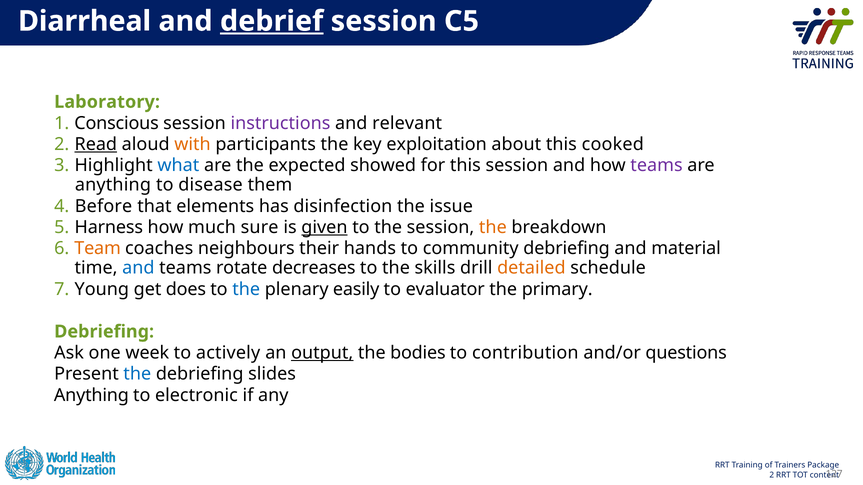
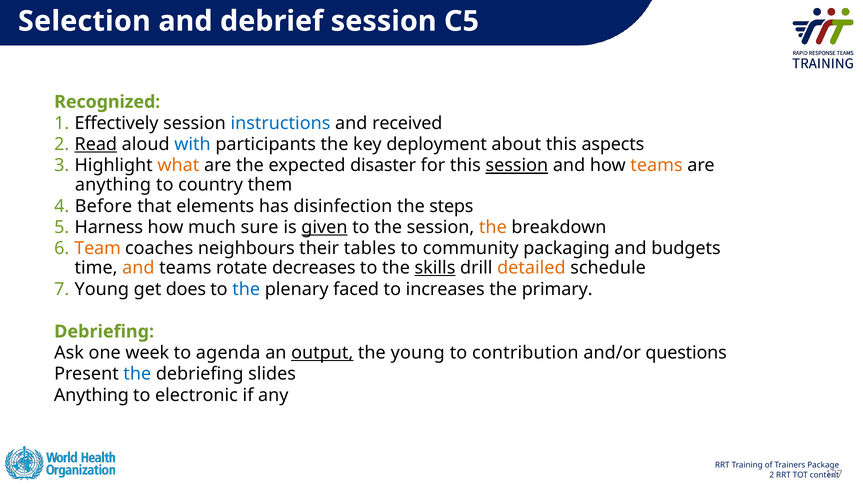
Diarrheal: Diarrheal -> Selection
debrief underline: present -> none
Laboratory: Laboratory -> Recognized
Conscious: Conscious -> Effectively
instructions colour: purple -> blue
relevant: relevant -> received
with colour: orange -> blue
exploitation: exploitation -> deployment
cooked: cooked -> aspects
what colour: blue -> orange
showed: showed -> disaster
session at (517, 166) underline: none -> present
teams at (657, 166) colour: purple -> orange
disease: disease -> country
issue: issue -> steps
hands: hands -> tables
community debriefing: debriefing -> packaging
material: material -> budgets
and at (138, 268) colour: blue -> orange
skills underline: none -> present
easily: easily -> faced
evaluator: evaluator -> increases
actively: actively -> agenda
the bodies: bodies -> young
